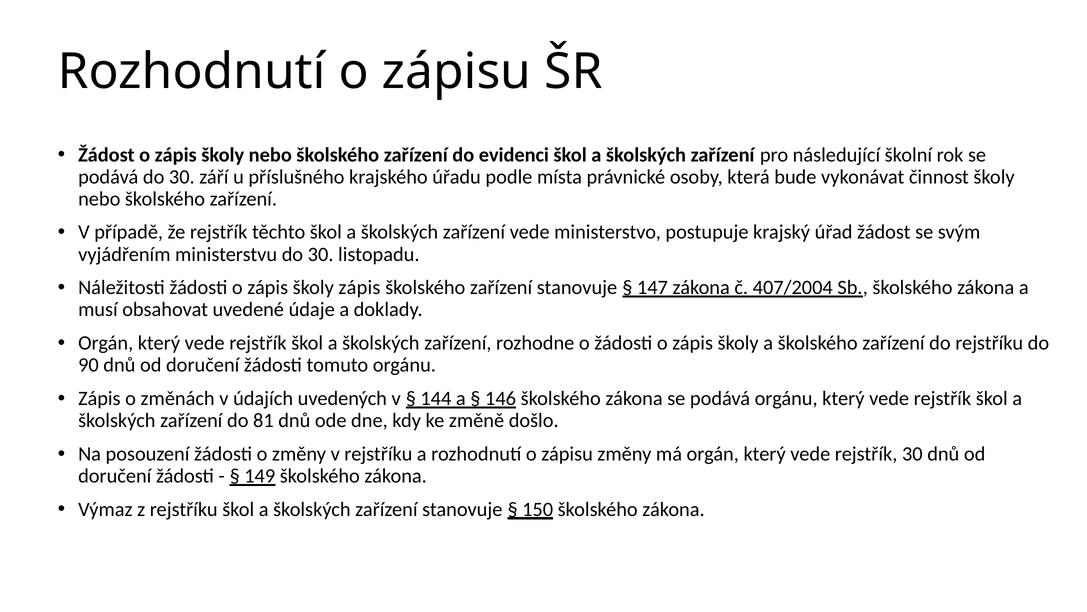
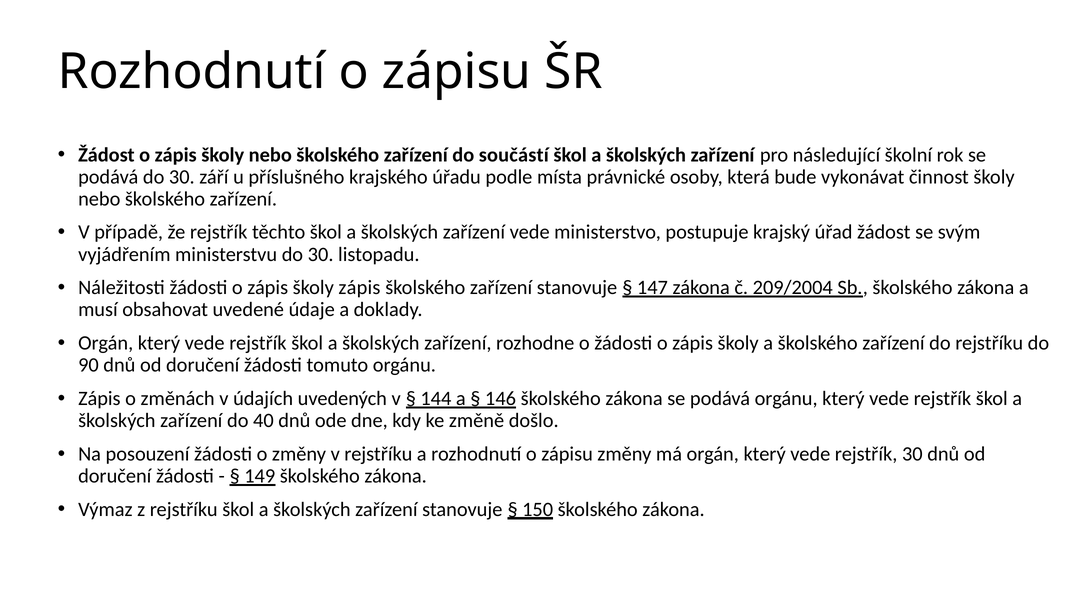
evidenci: evidenci -> součástí
407/2004: 407/2004 -> 209/2004
81: 81 -> 40
